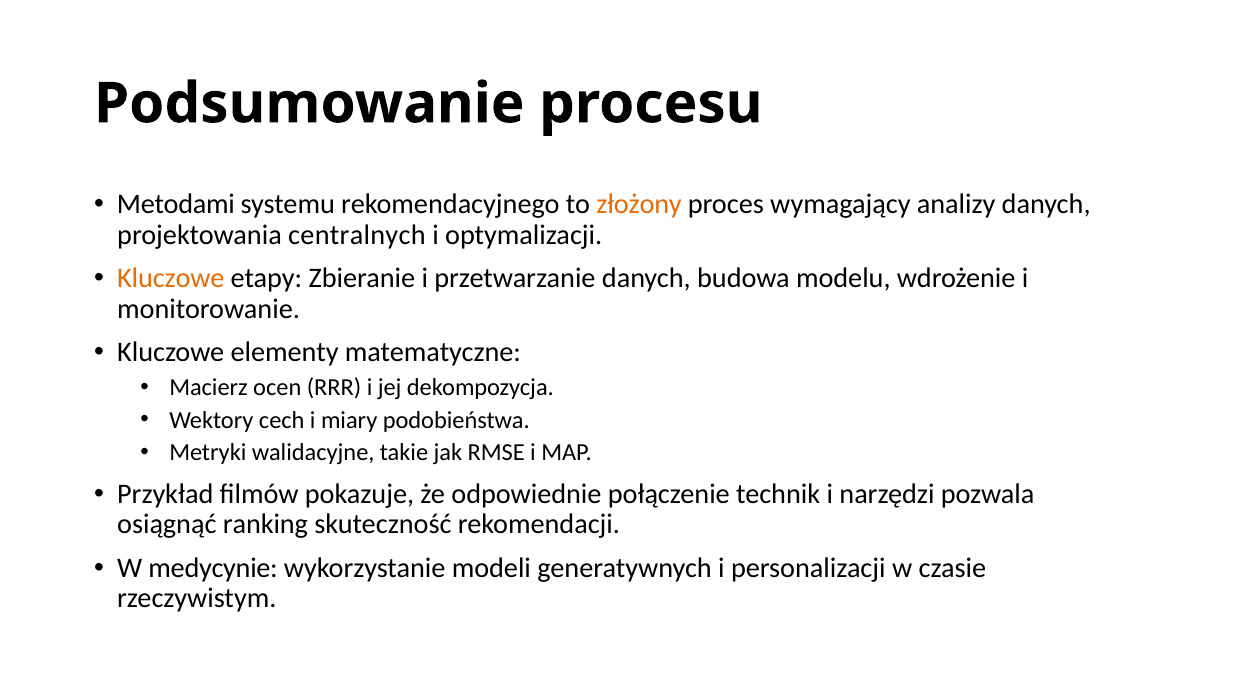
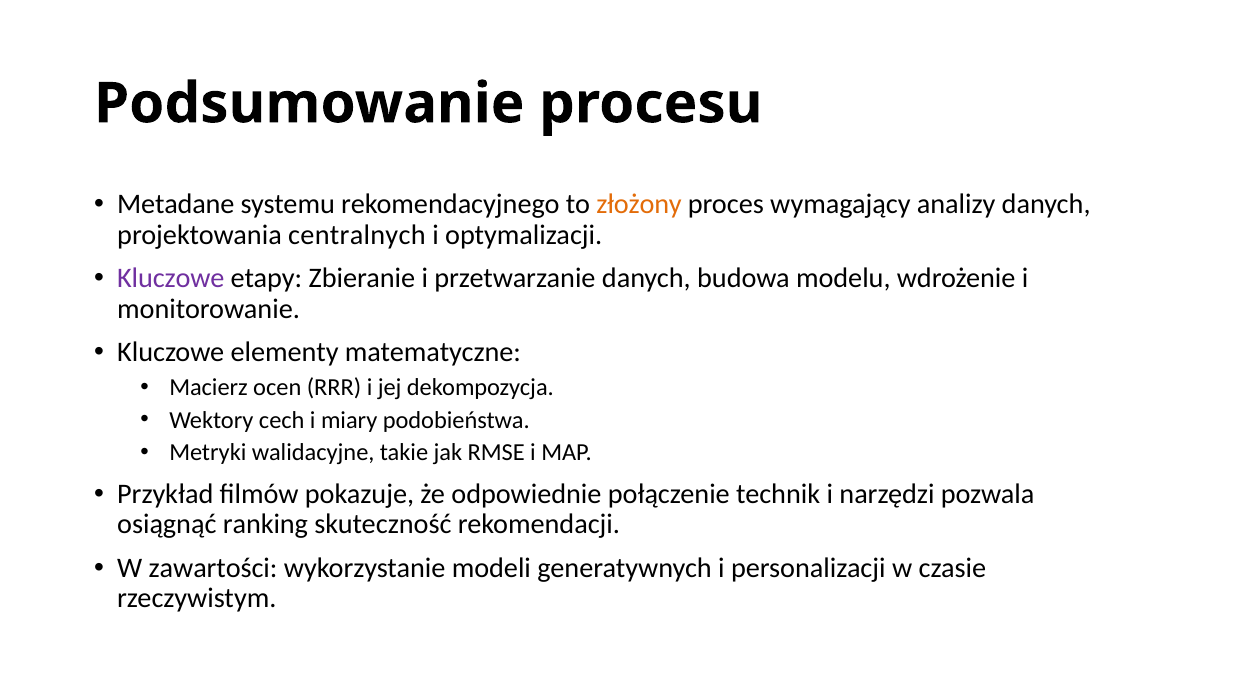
Metodami: Metodami -> Metadane
Kluczowe at (171, 278) colour: orange -> purple
medycynie: medycynie -> zawartości
